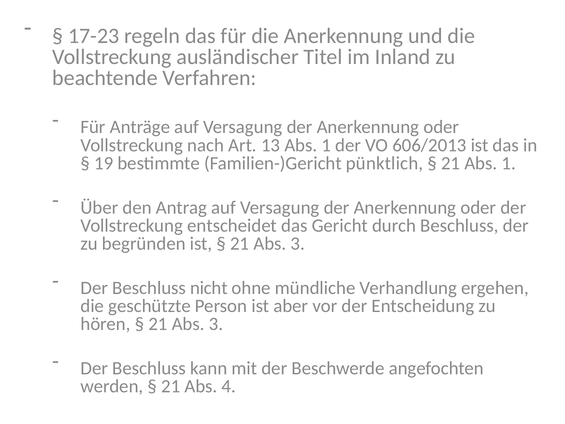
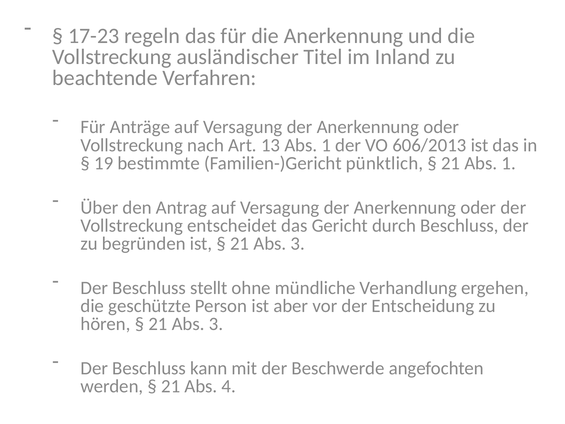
nicht: nicht -> stellt
